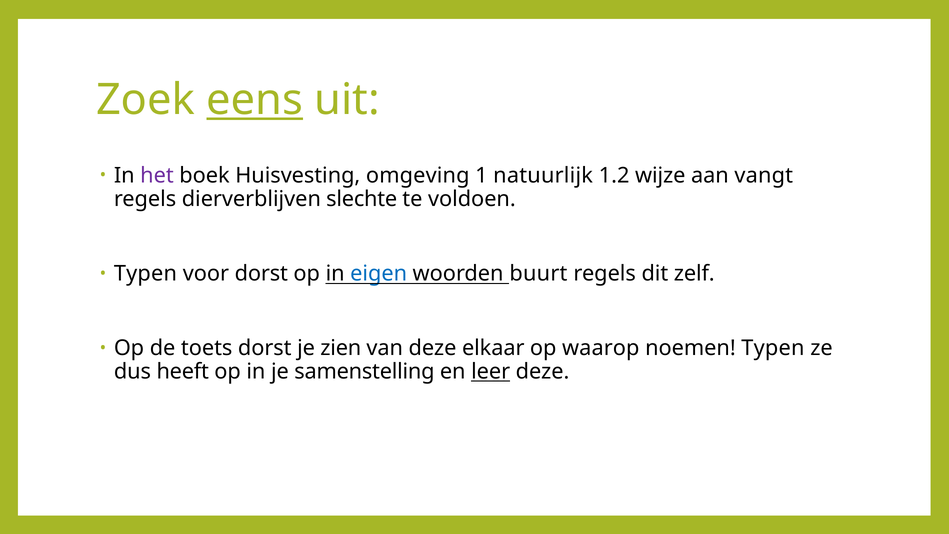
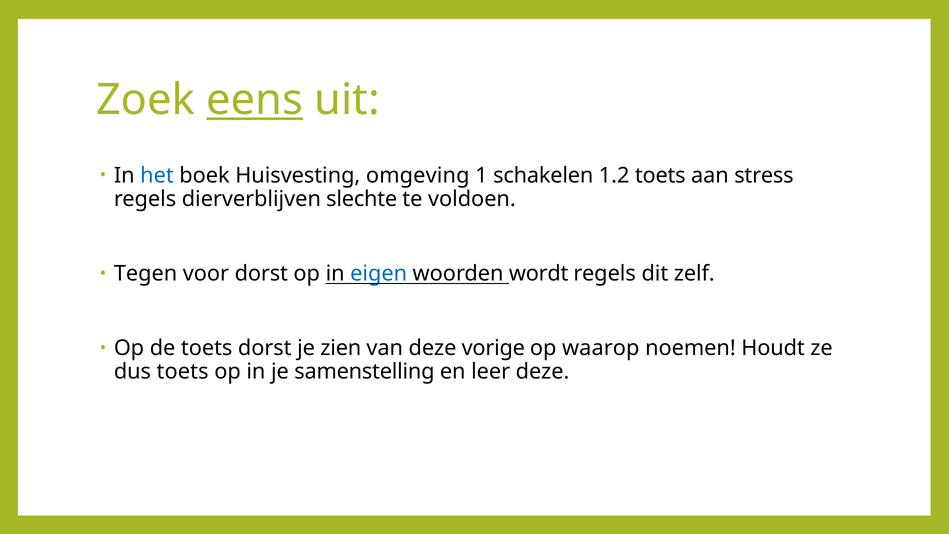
het colour: purple -> blue
natuurlijk: natuurlijk -> schakelen
1.2 wijze: wijze -> toets
vangt: vangt -> stress
Typen at (145, 273): Typen -> Tegen
buurt: buurt -> wordt
elkaar: elkaar -> vorige
noemen Typen: Typen -> Houdt
dus heeft: heeft -> toets
leer underline: present -> none
